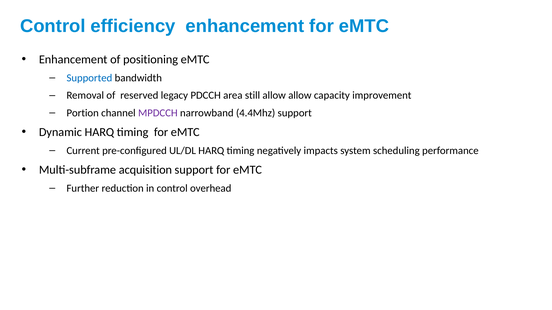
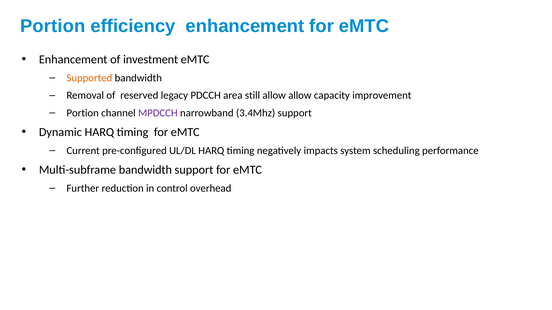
Control at (53, 26): Control -> Portion
positioning: positioning -> investment
Supported colour: blue -> orange
4.4Mhz: 4.4Mhz -> 3.4Mhz
Multi-subframe acquisition: acquisition -> bandwidth
